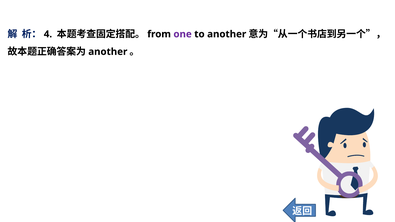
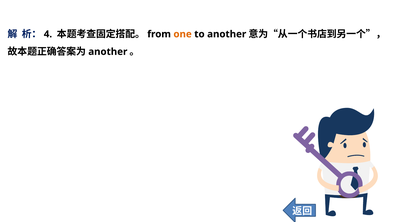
one colour: purple -> orange
